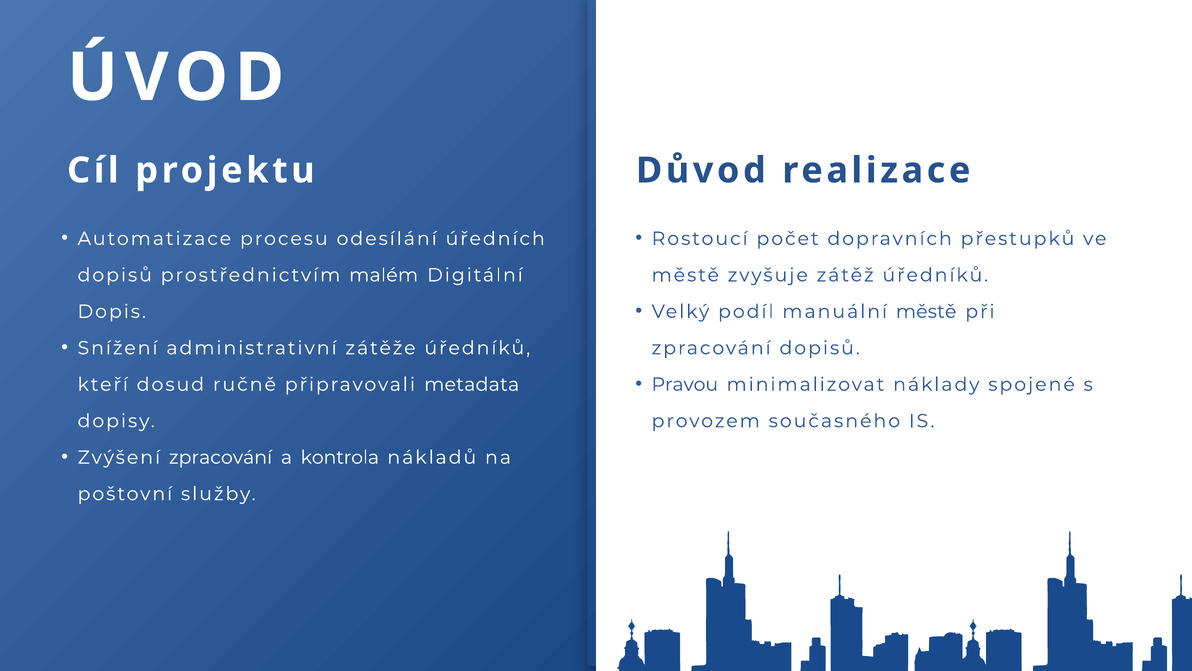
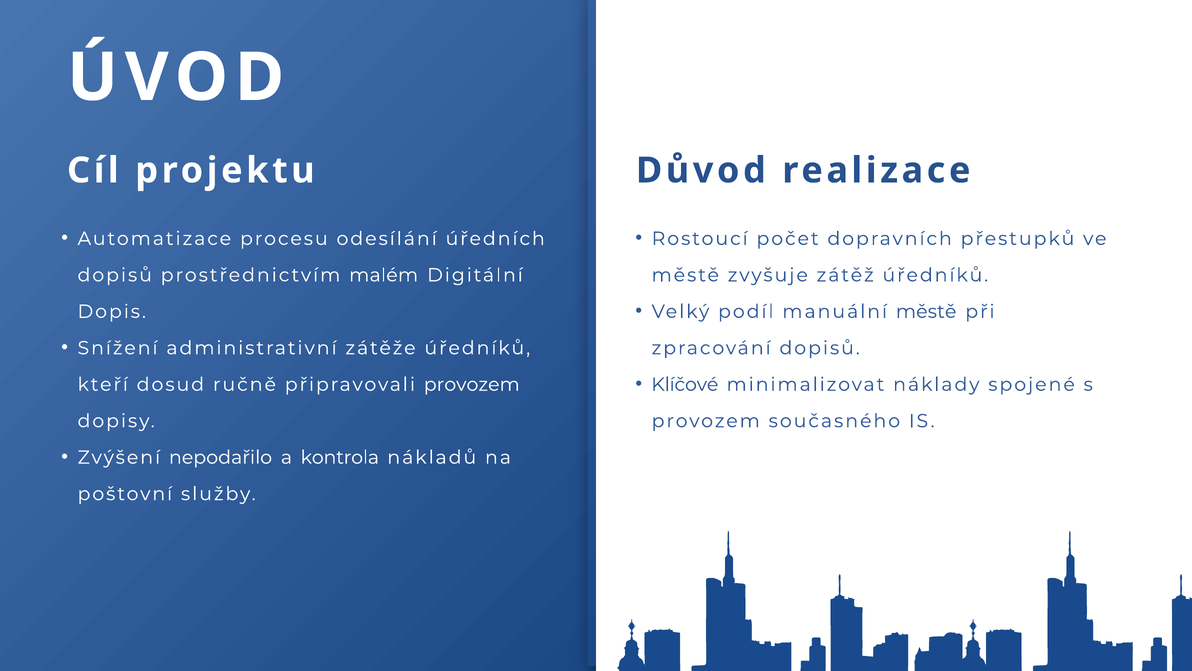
Pravou: Pravou -> Klíčové
připravovali metadata: metadata -> provozem
Zvýšení zpracování: zpracování -> nepodařilo
